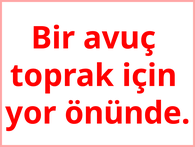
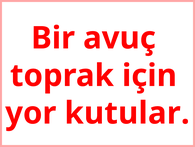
önünde: önünde -> kutular
